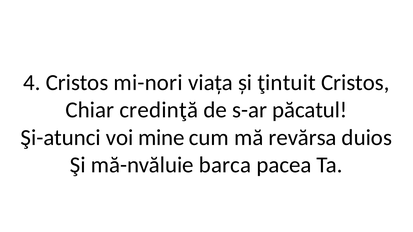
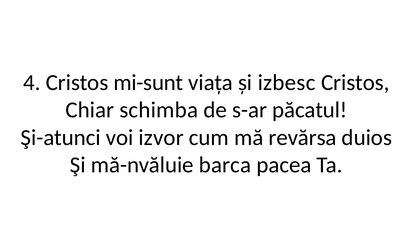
mi-nori: mi-nori -> mi-sunt
ţintuit: ţintuit -> izbesc
credinţă: credinţă -> schimba
mine: mine -> izvor
